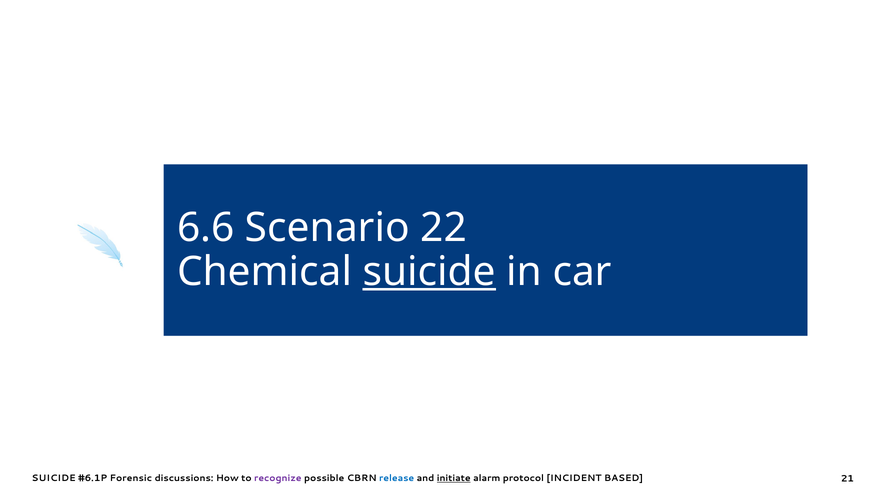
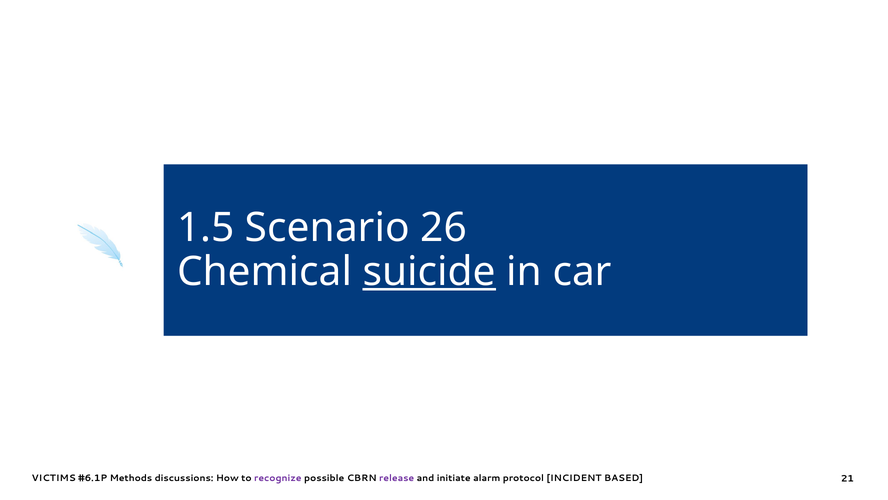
6.6: 6.6 -> 1.5
22: 22 -> 26
SUICIDE at (54, 478): SUICIDE -> VICTIMS
Forensic: Forensic -> Methods
release colour: blue -> purple
initiate underline: present -> none
